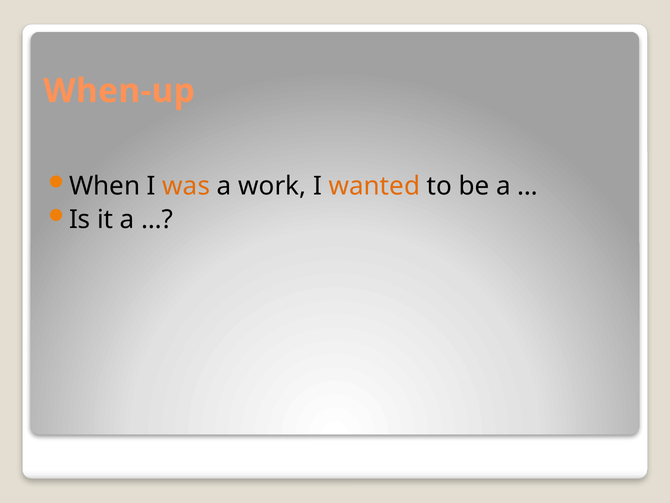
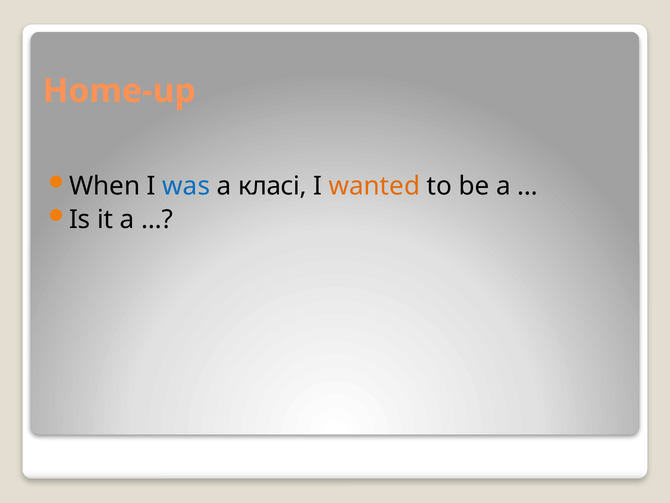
When-up: When-up -> Home-up
was colour: orange -> blue
work: work -> класі
